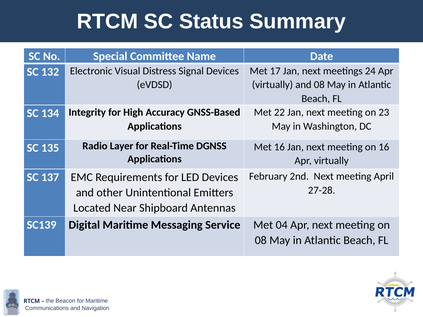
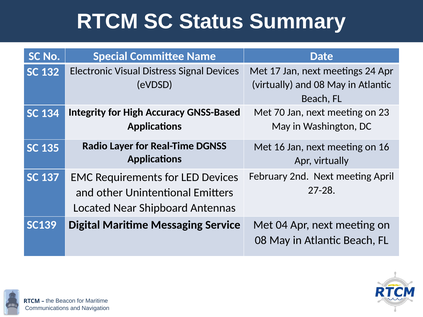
22: 22 -> 70
